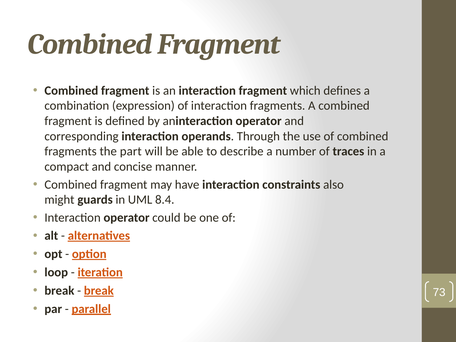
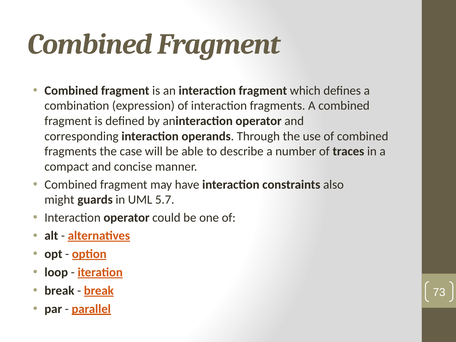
part: part -> case
8.4: 8.4 -> 5.7
